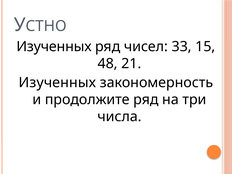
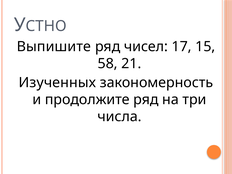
Изученных at (54, 47): Изученных -> Выпишите
33: 33 -> 17
48: 48 -> 58
